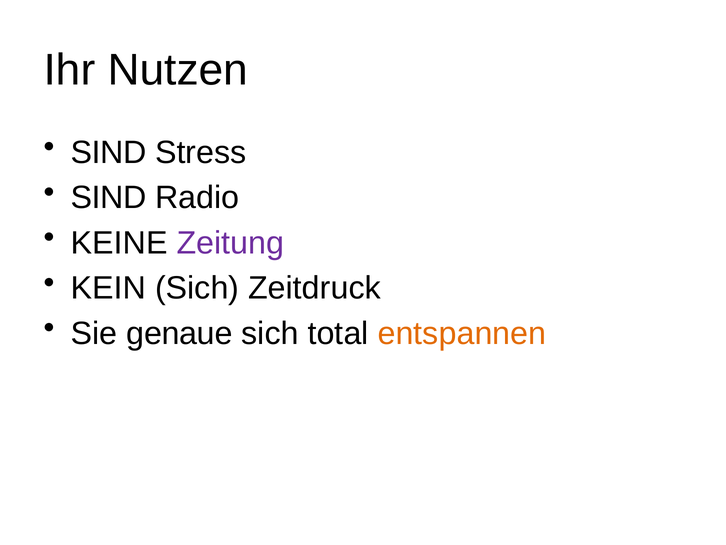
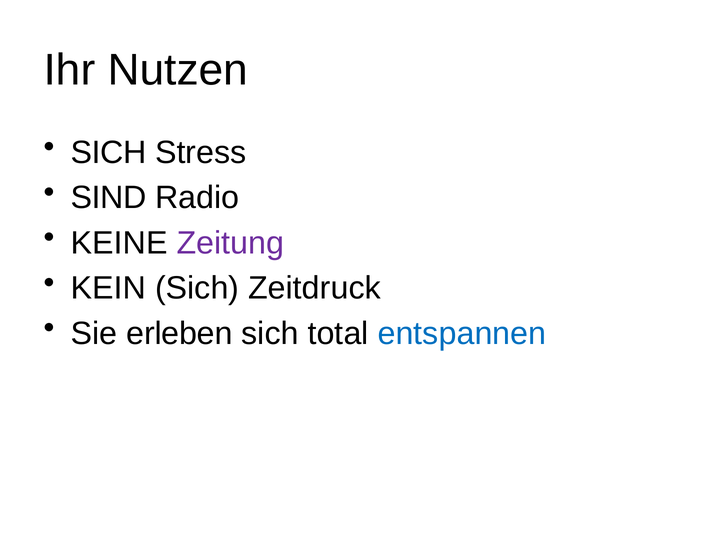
SIND at (109, 152): SIND -> SICH
genaue: genaue -> erleben
entspannen colour: orange -> blue
